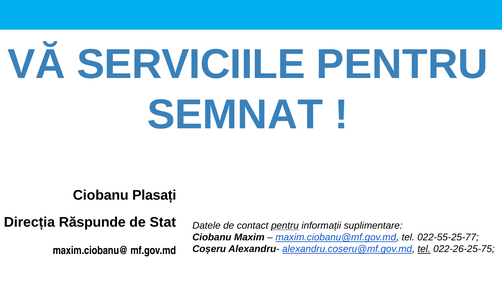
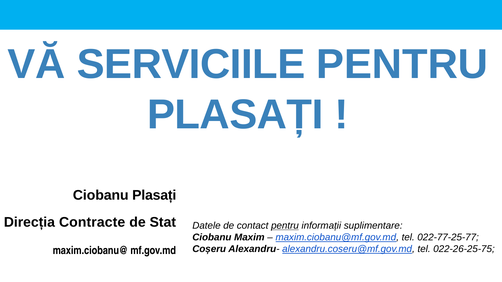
SEMNAT at (235, 115): SEMNAT -> PLASAȚI
Răspunde: Răspunde -> Contracte
022-55-25-77: 022-55-25-77 -> 022-77-25-77
tel at (424, 249) underline: present -> none
